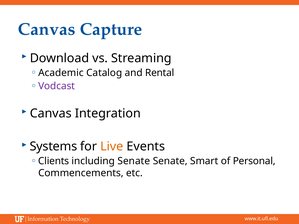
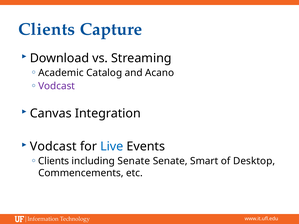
Canvas at (47, 29): Canvas -> Clients
Rental: Rental -> Acano
Systems at (53, 147): Systems -> Vodcast
Live colour: orange -> blue
Personal: Personal -> Desktop
